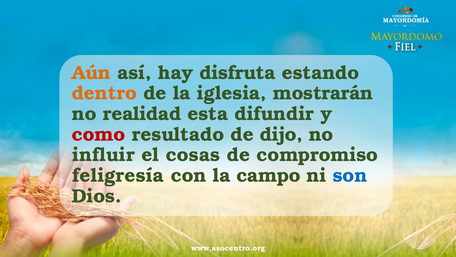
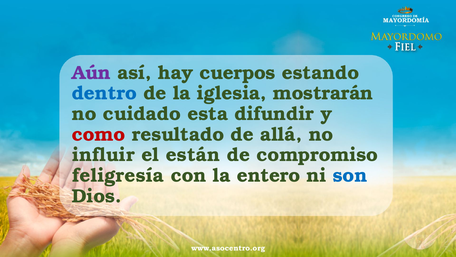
Aún colour: orange -> purple
disfruta: disfruta -> cuerpos
dentro colour: orange -> blue
realidad: realidad -> cuidado
dijo: dijo -> allá
cosas: cosas -> están
campo: campo -> entero
